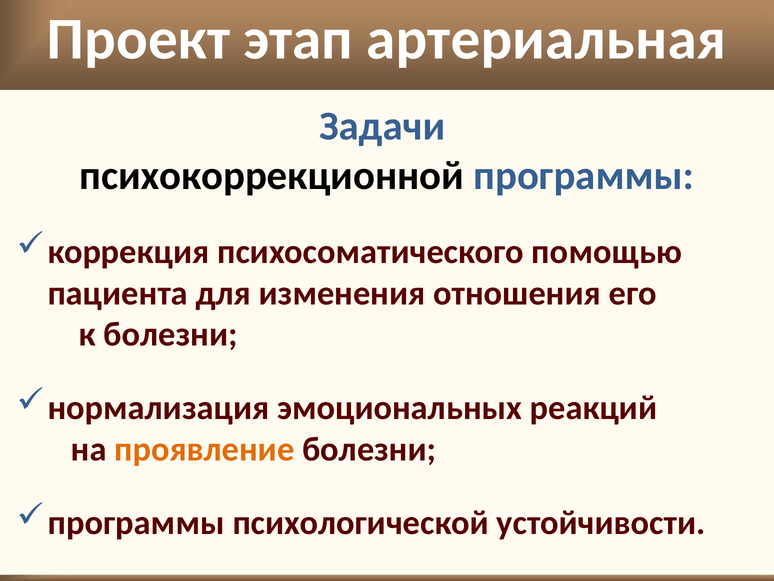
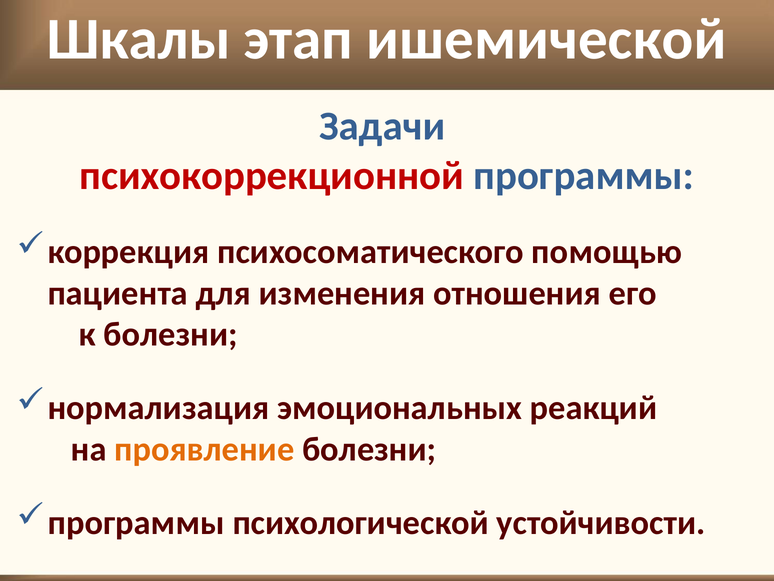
Проект: Проект -> Шкалы
артериальная: артериальная -> ишемической
психокоррекционной colour: black -> red
